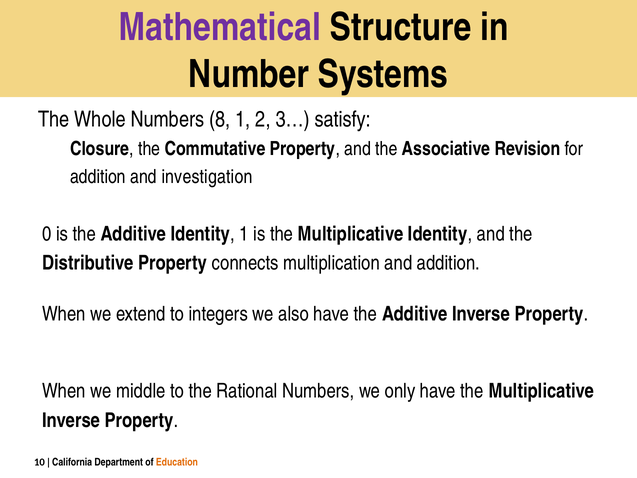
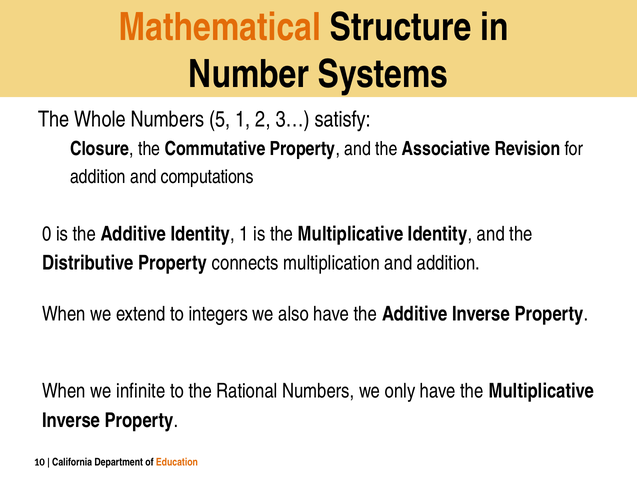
Mathematical colour: purple -> orange
8: 8 -> 5
investigation: investigation -> computations
middle: middle -> infinite
